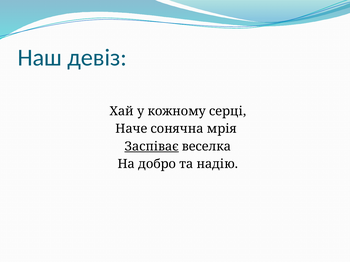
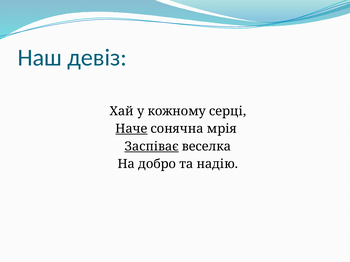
Наче underline: none -> present
